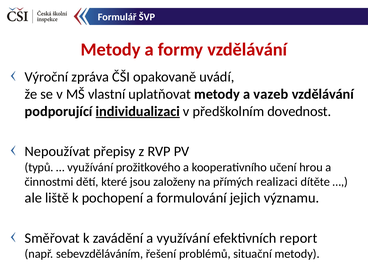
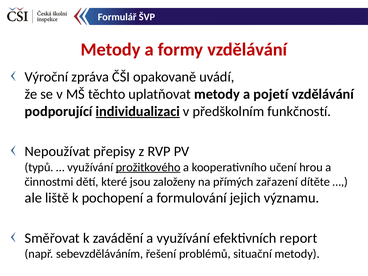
vlastní: vlastní -> těchto
vazeb: vazeb -> pojetí
dovednost: dovednost -> funkčností
prožitkového underline: none -> present
realizaci: realizaci -> zařazení
